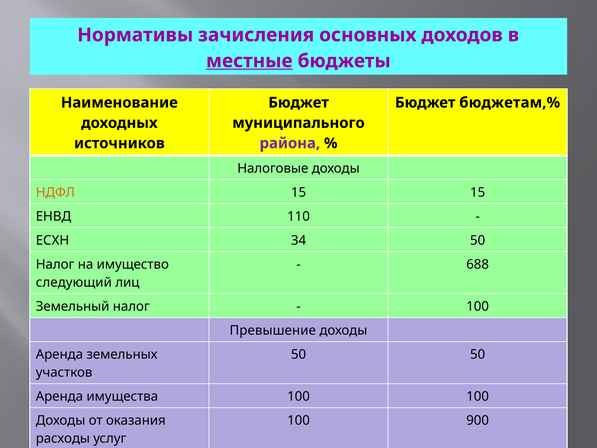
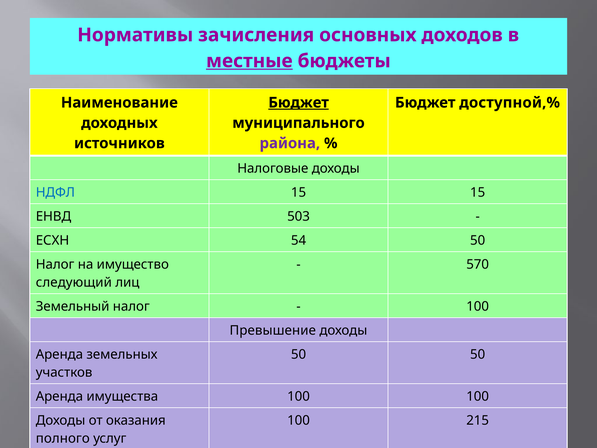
Бюджет at (299, 103) underline: none -> present
бюджетам,%: бюджетам,% -> доступной,%
НДФЛ colour: orange -> blue
110: 110 -> 503
34: 34 -> 54
688: 688 -> 570
900: 900 -> 215
расходы: расходы -> полного
